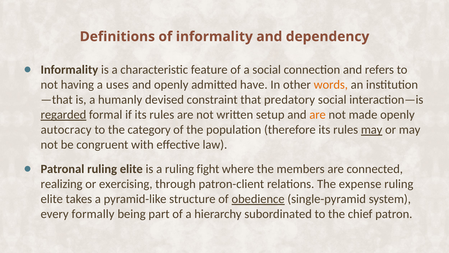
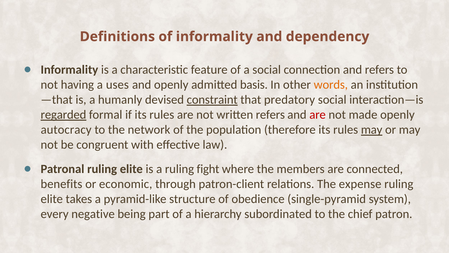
have: have -> basis
constraint underline: none -> present
written setup: setup -> refers
are at (318, 115) colour: orange -> red
category: category -> network
realizing: realizing -> benefits
exercising: exercising -> economic
obedience underline: present -> none
formally: formally -> negative
